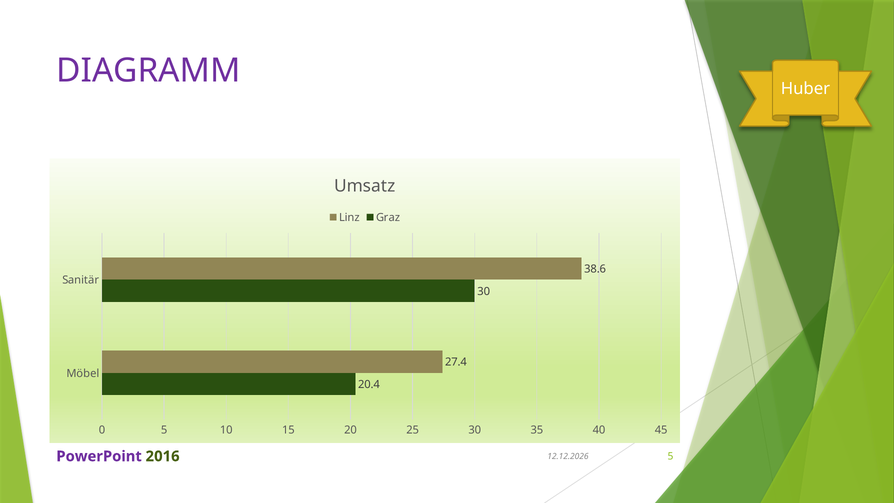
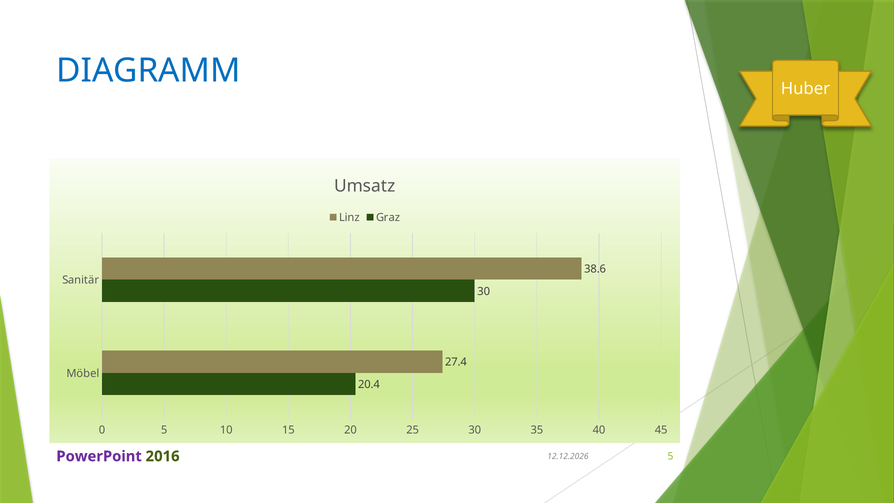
DIAGRAMM colour: purple -> blue
